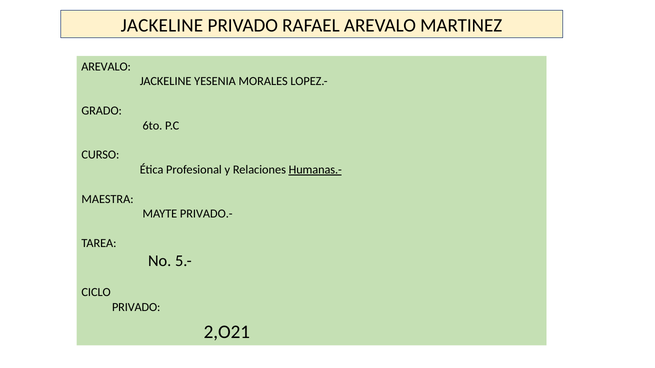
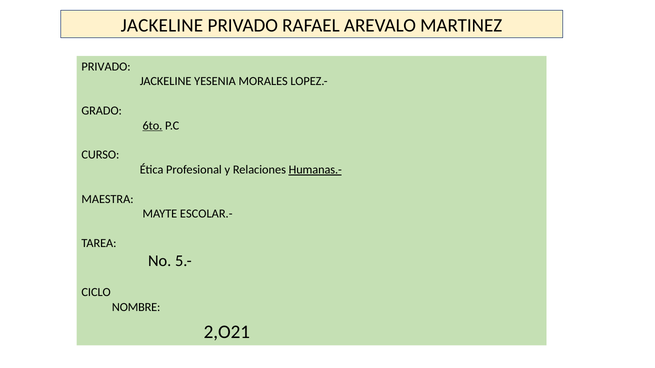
AREVALO at (106, 67): AREVALO -> PRIVADO
6to underline: none -> present
PRIVADO.-: PRIVADO.- -> ESCOLAR.-
PRIVADO at (136, 307): PRIVADO -> NOMBRE
